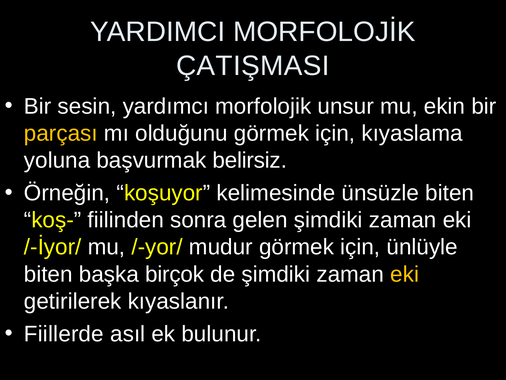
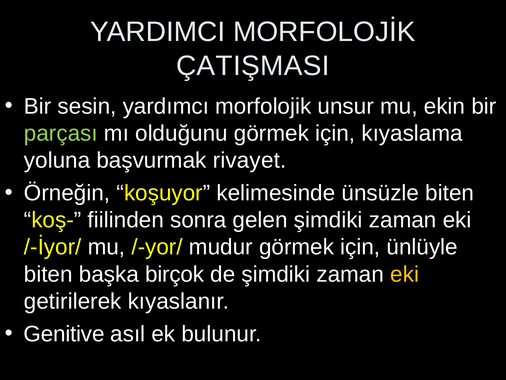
parçası colour: yellow -> light green
belirsiz: belirsiz -> rivayet
Fiillerde: Fiillerde -> Genitive
